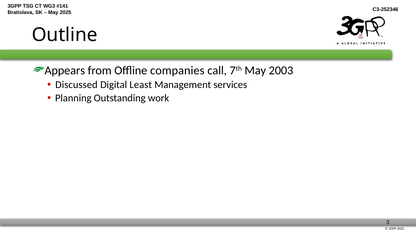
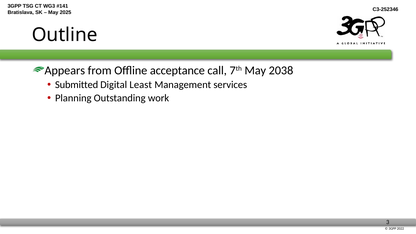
companies: companies -> acceptance
2003: 2003 -> 2038
Discussed: Discussed -> Submitted
